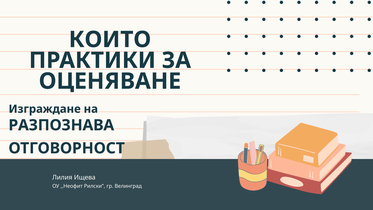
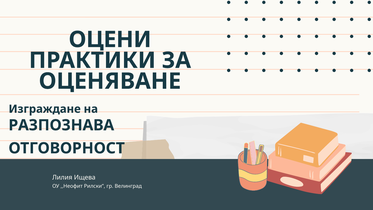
КОИТО: КОИТО -> ОЦЕНИ
